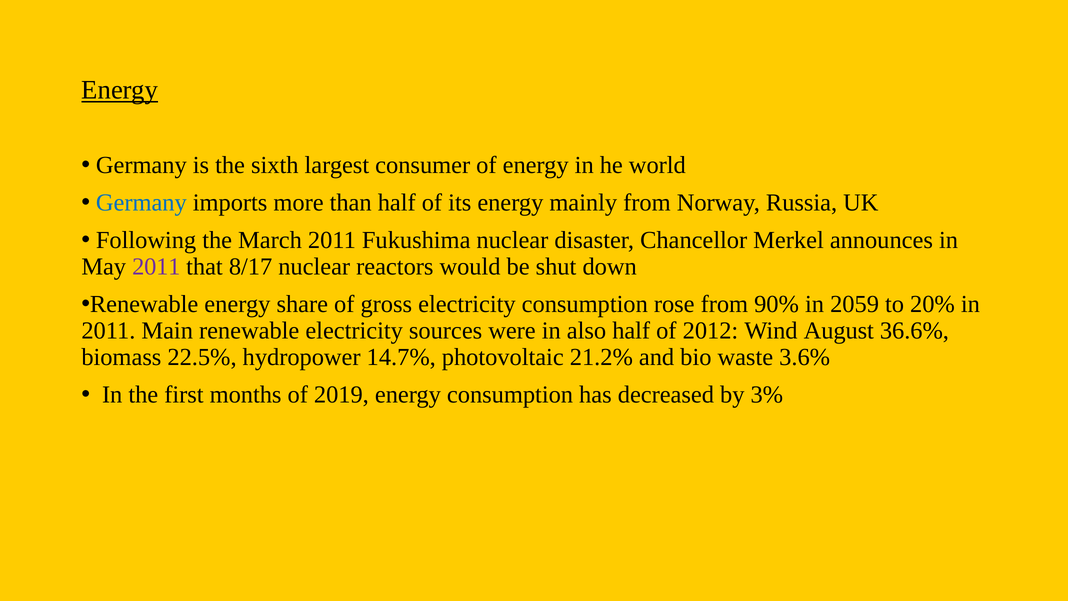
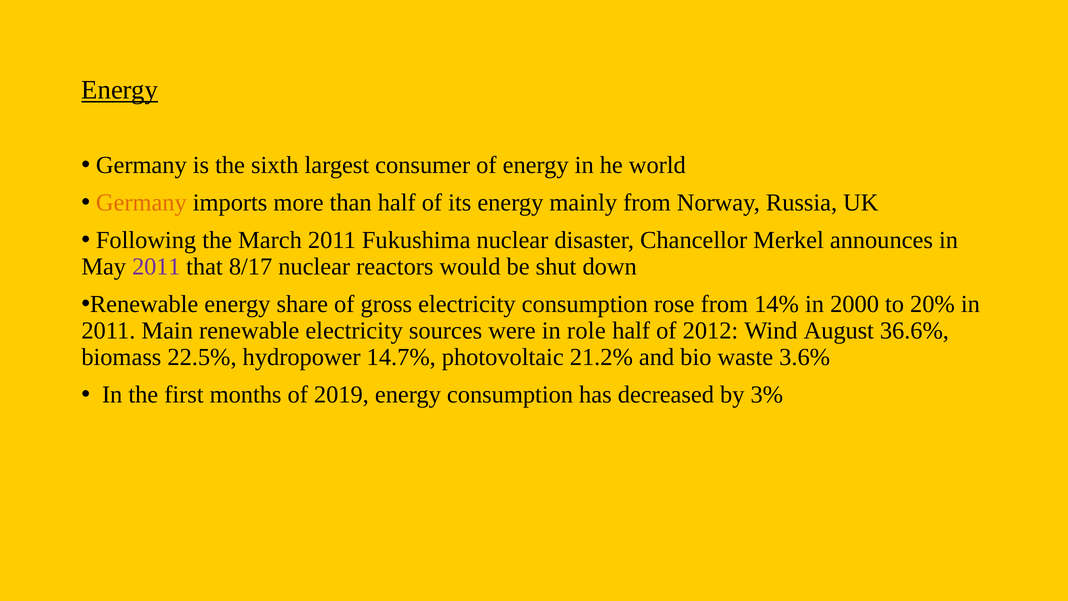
Germany at (141, 203) colour: blue -> orange
90%: 90% -> 14%
2059: 2059 -> 2000
also: also -> role
